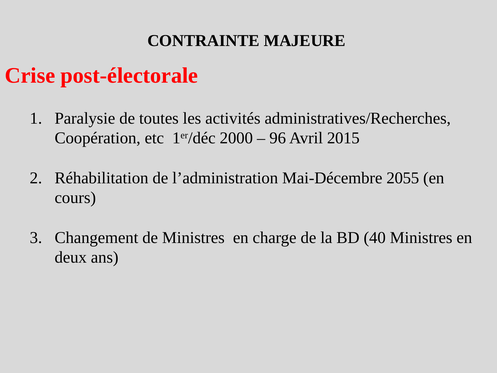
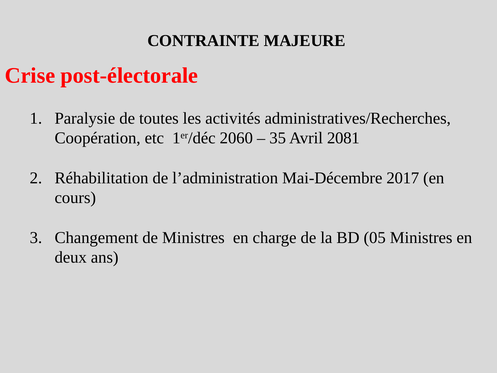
2000: 2000 -> 2060
96: 96 -> 35
2015: 2015 -> 2081
2055: 2055 -> 2017
40: 40 -> 05
